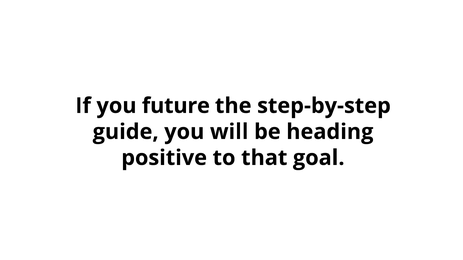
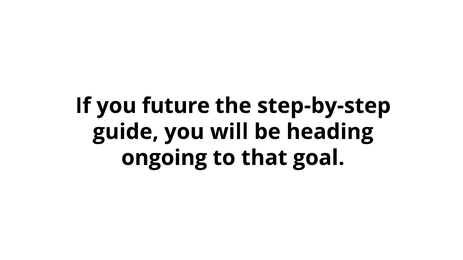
positive: positive -> ongoing
